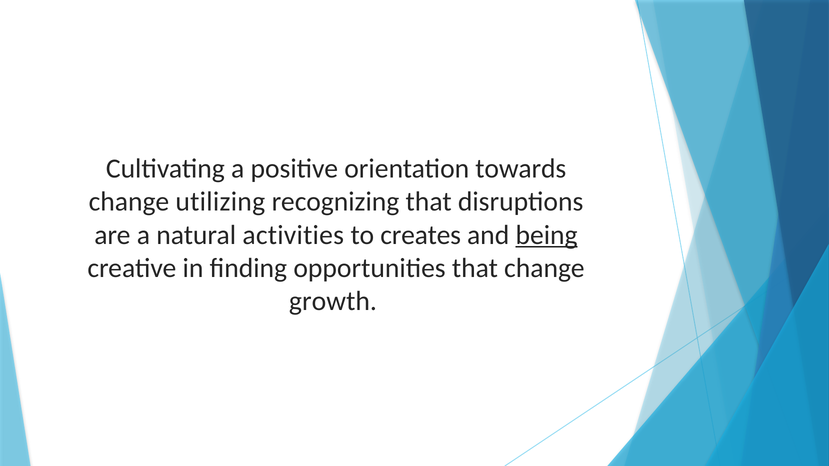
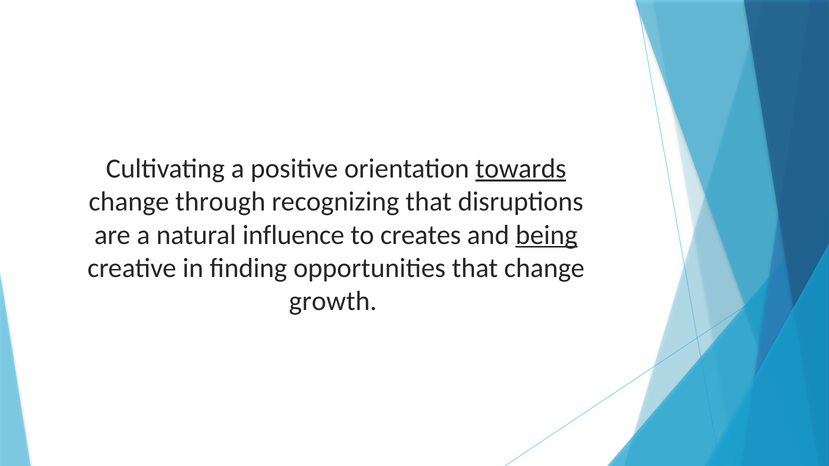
towards underline: none -> present
utilizing: utilizing -> through
activities: activities -> influence
